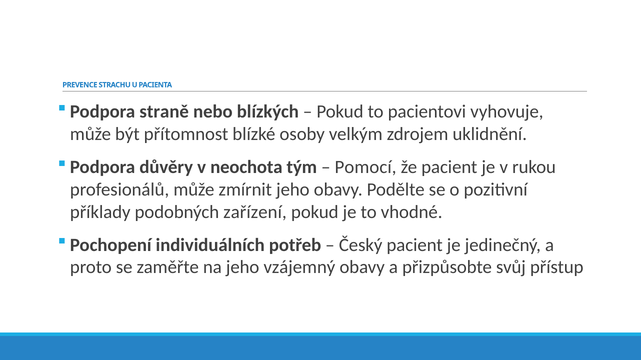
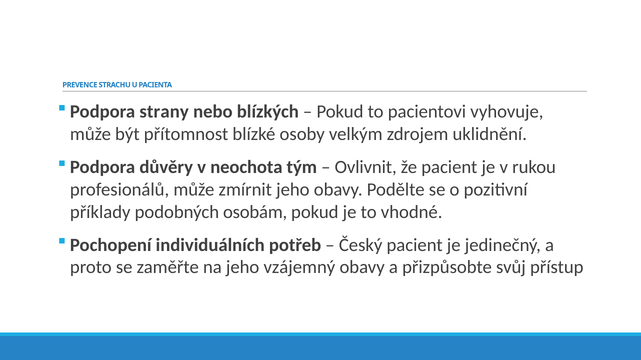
straně: straně -> strany
Pomocí: Pomocí -> Ovlivnit
zařízení: zařízení -> osobám
